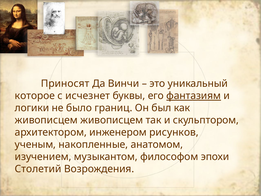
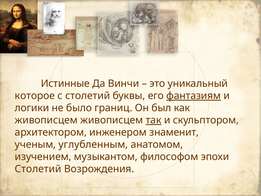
Приносят: Приносят -> Истинные
с исчезнет: исчезнет -> столетий
так underline: none -> present
рисунков: рисунков -> знаменит
накопленные: накопленные -> углубленным
